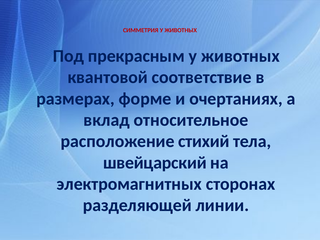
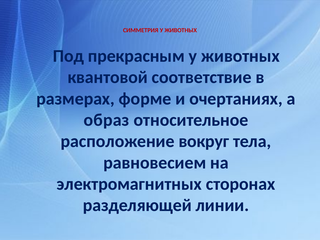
вклад: вклад -> образ
стихий: стихий -> вокруг
швейцарский: швейцарский -> равновесием
